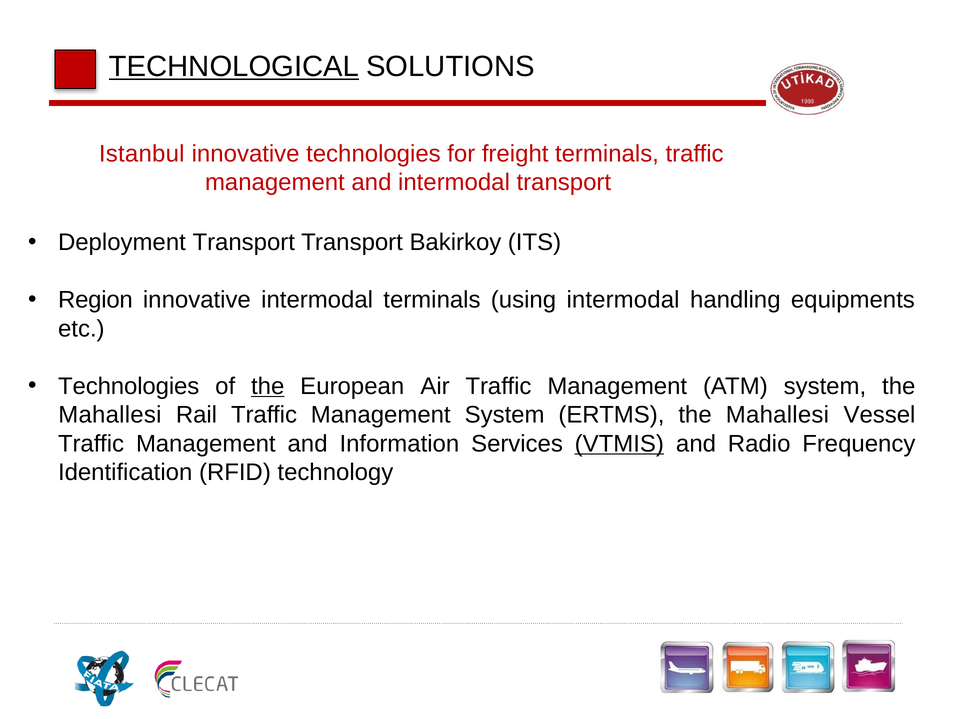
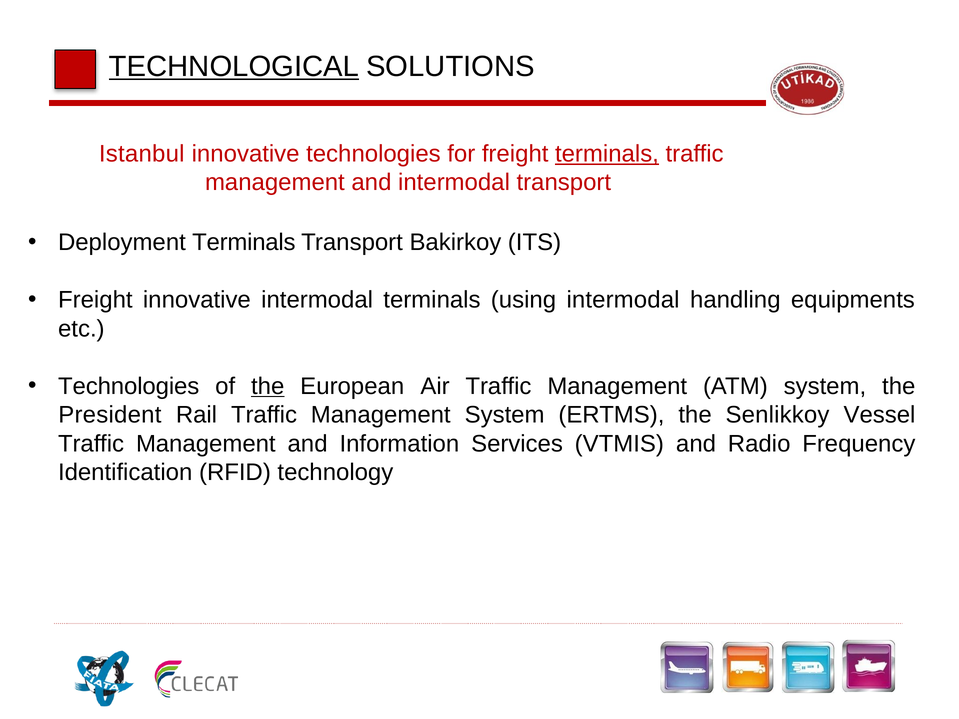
terminals at (607, 154) underline: none -> present
Deployment Transport: Transport -> Terminals
Region at (95, 300): Region -> Freight
Mahallesi at (110, 415): Mahallesi -> President
ERTMS the Mahallesi: Mahallesi -> Senlikkoy
VTMIS underline: present -> none
